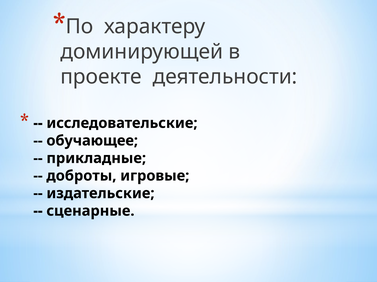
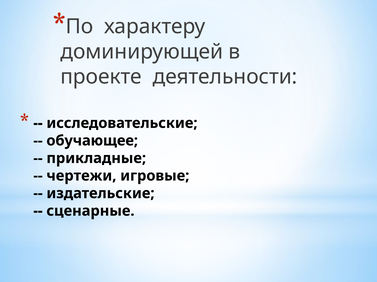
доброты: доброты -> чертежи
